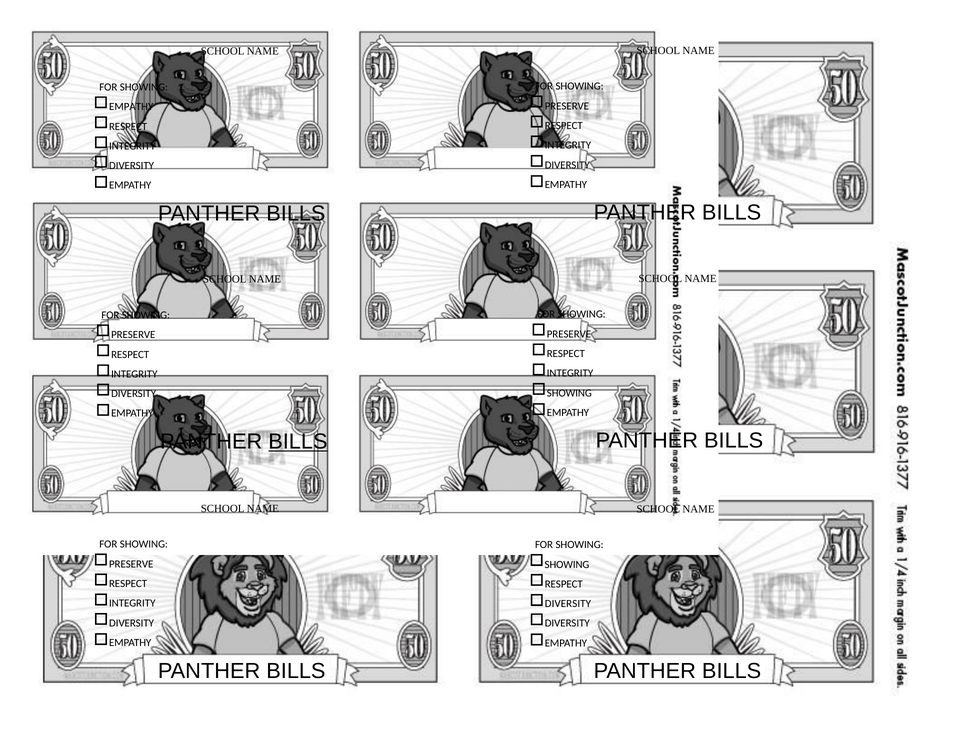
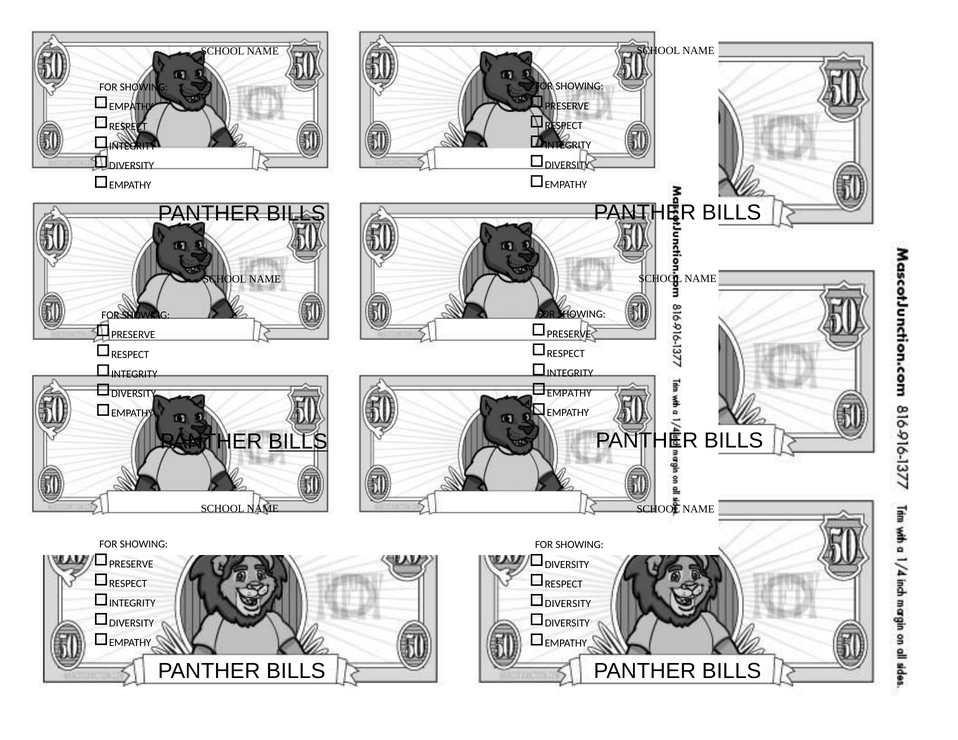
FOR at (110, 315) underline: present -> none
SHOWING at (569, 393): SHOWING -> EMPATHY
SHOWING at (567, 565): SHOWING -> DIVERSITY
